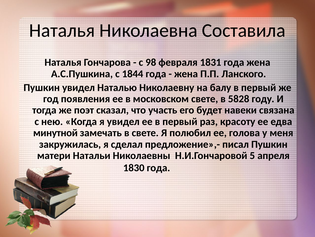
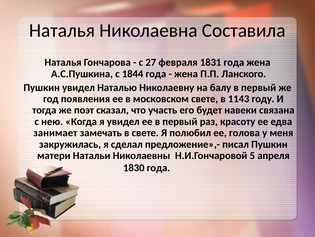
98: 98 -> 27
5828: 5828 -> 1143
минутной: минутной -> занимает
